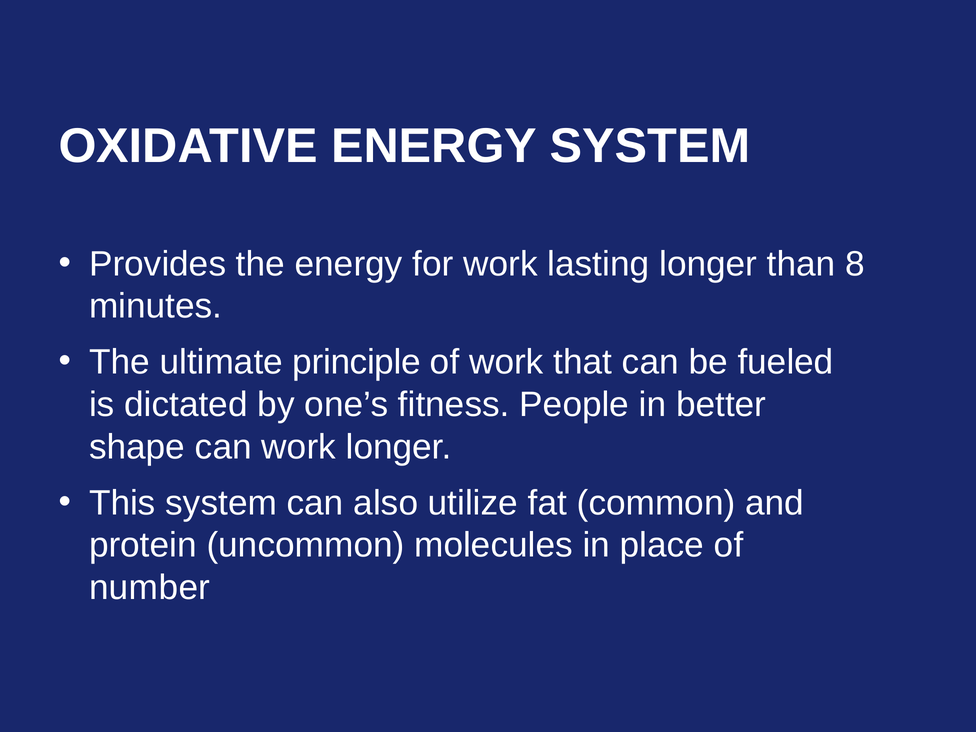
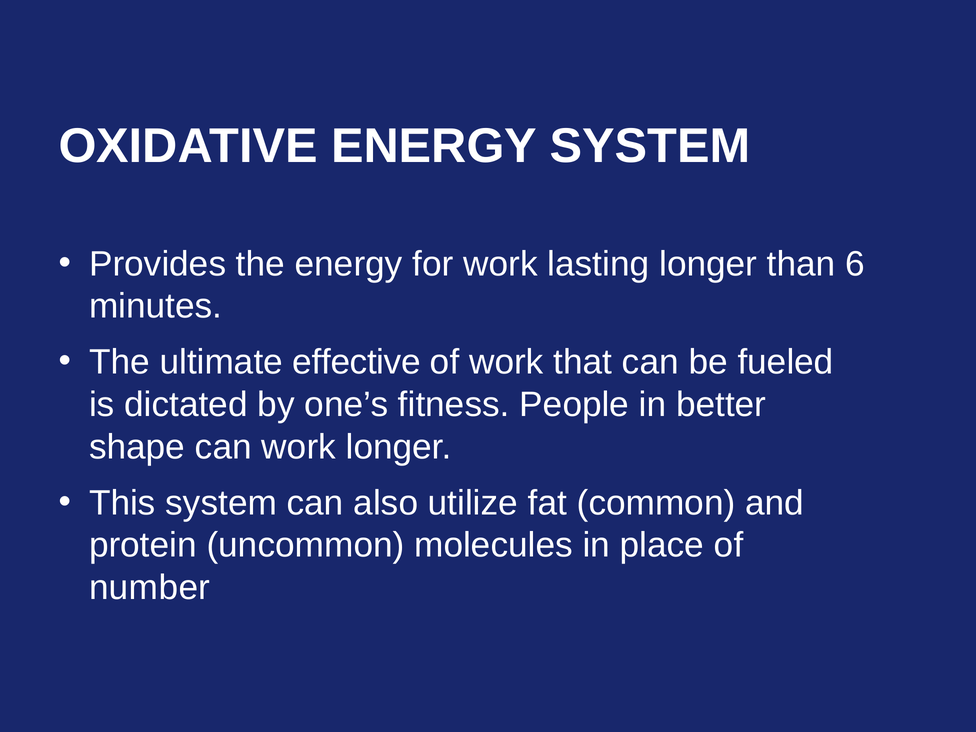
8: 8 -> 6
principle: principle -> effective
